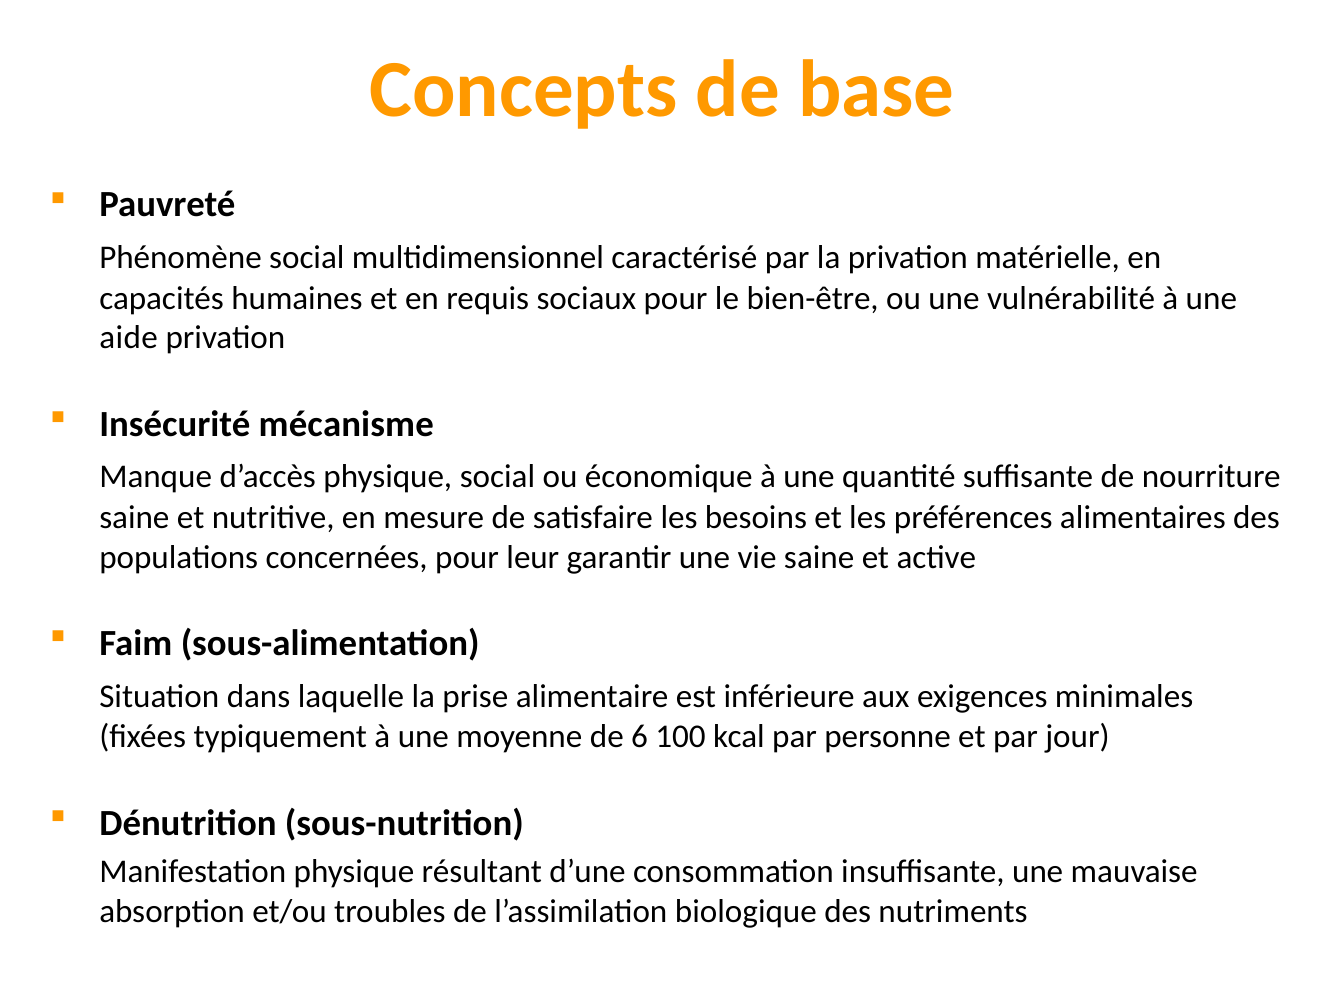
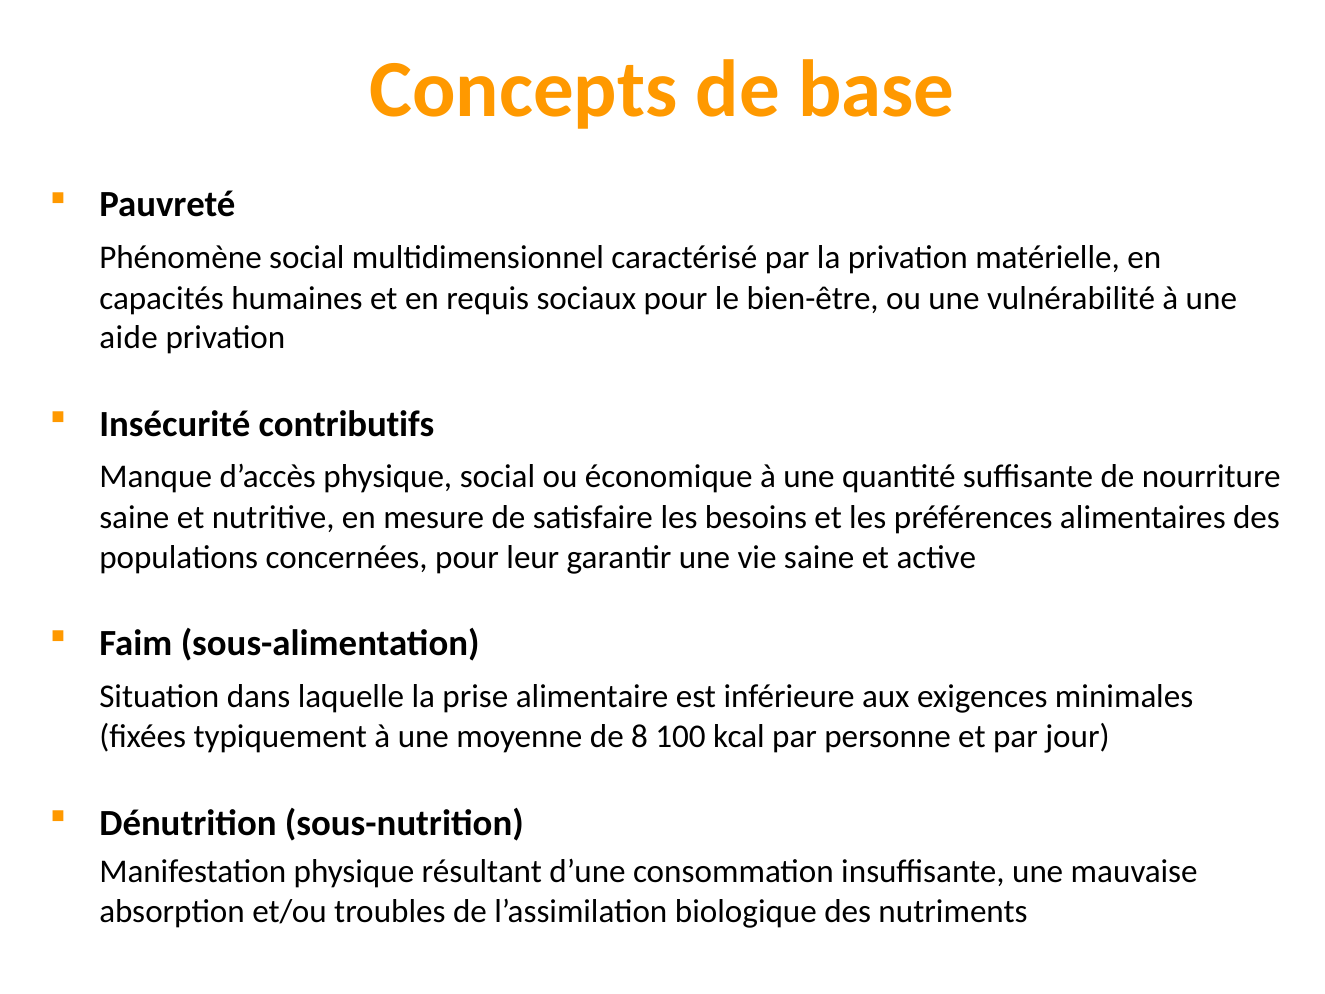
mécanisme: mécanisme -> contributifs
6: 6 -> 8
